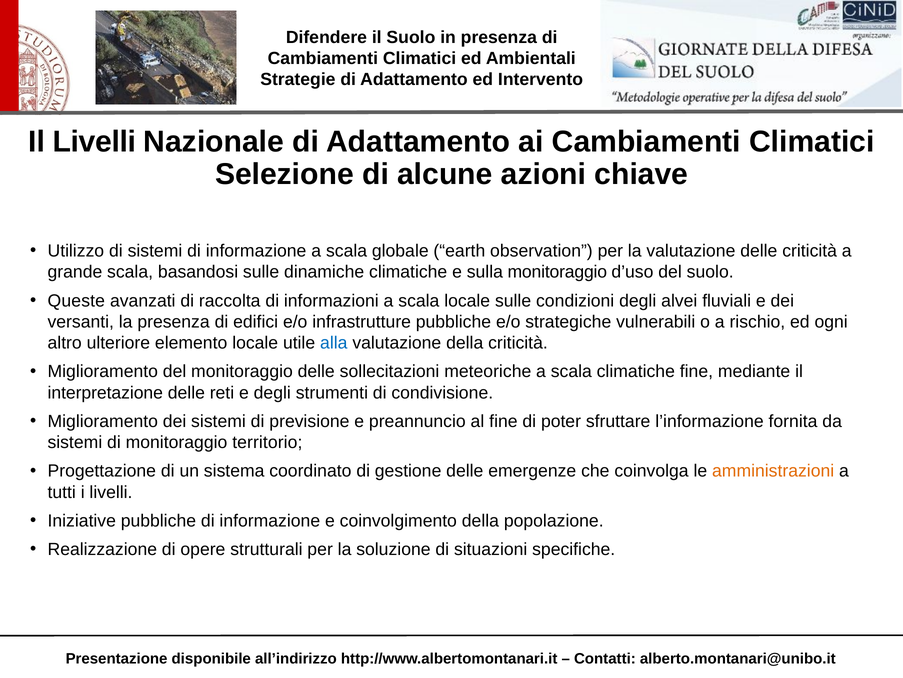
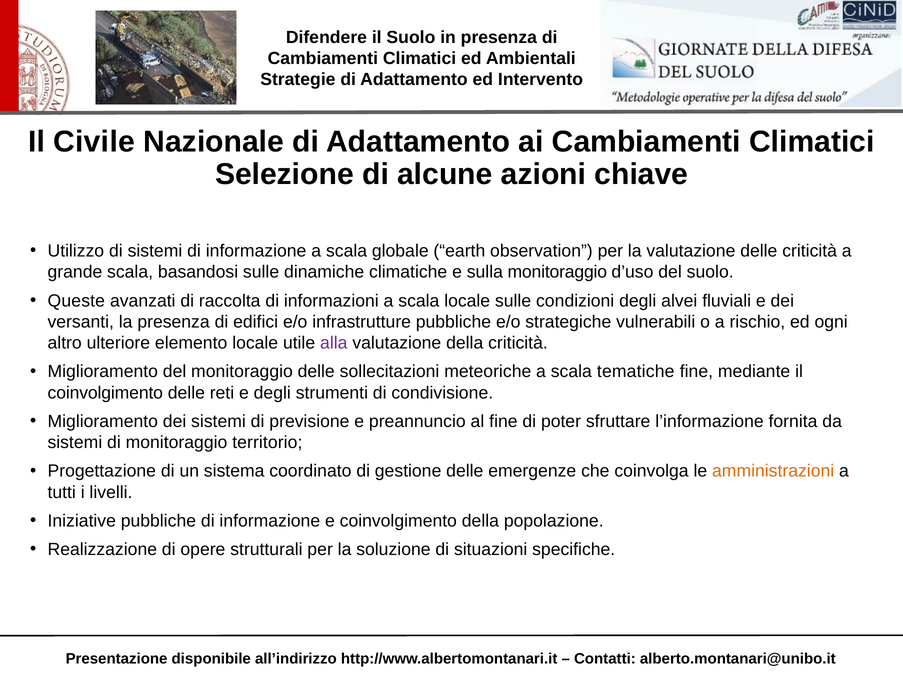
Il Livelli: Livelli -> Civile
alla colour: blue -> purple
scala climatiche: climatiche -> tematiche
interpretazione at (105, 392): interpretazione -> coinvolgimento
